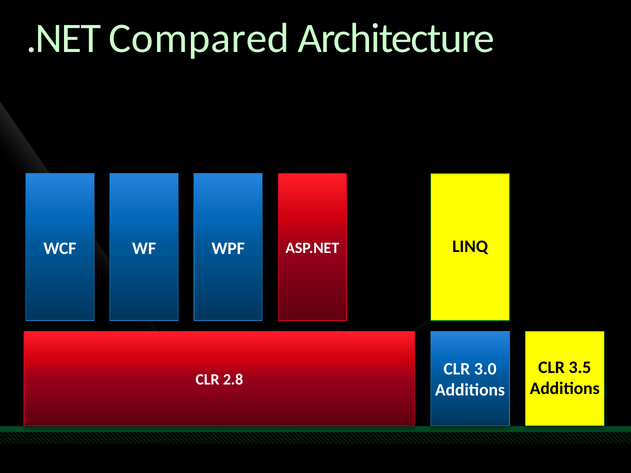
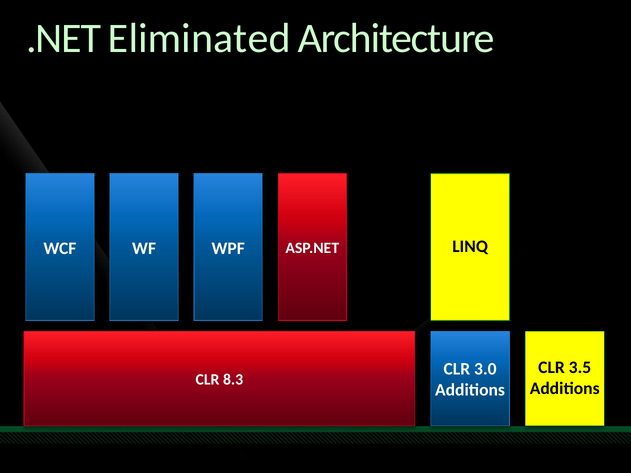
Compared: Compared -> Eliminated
2.8: 2.8 -> 8.3
